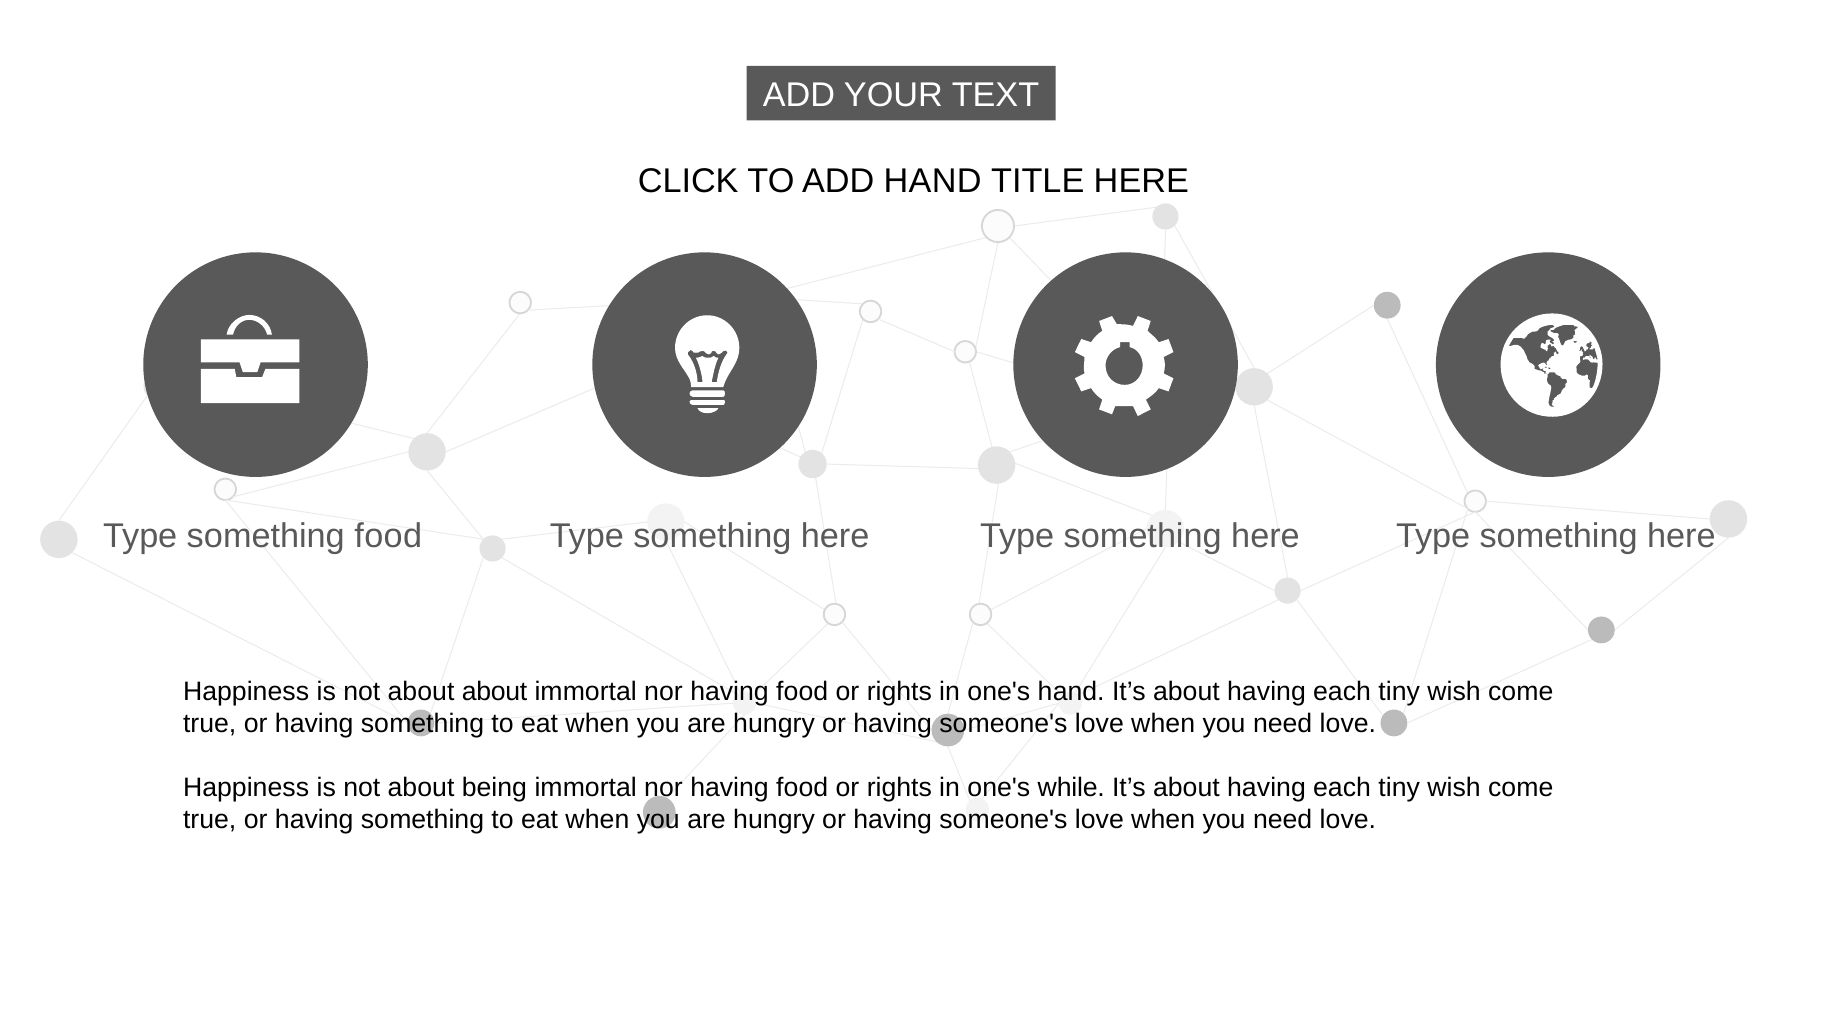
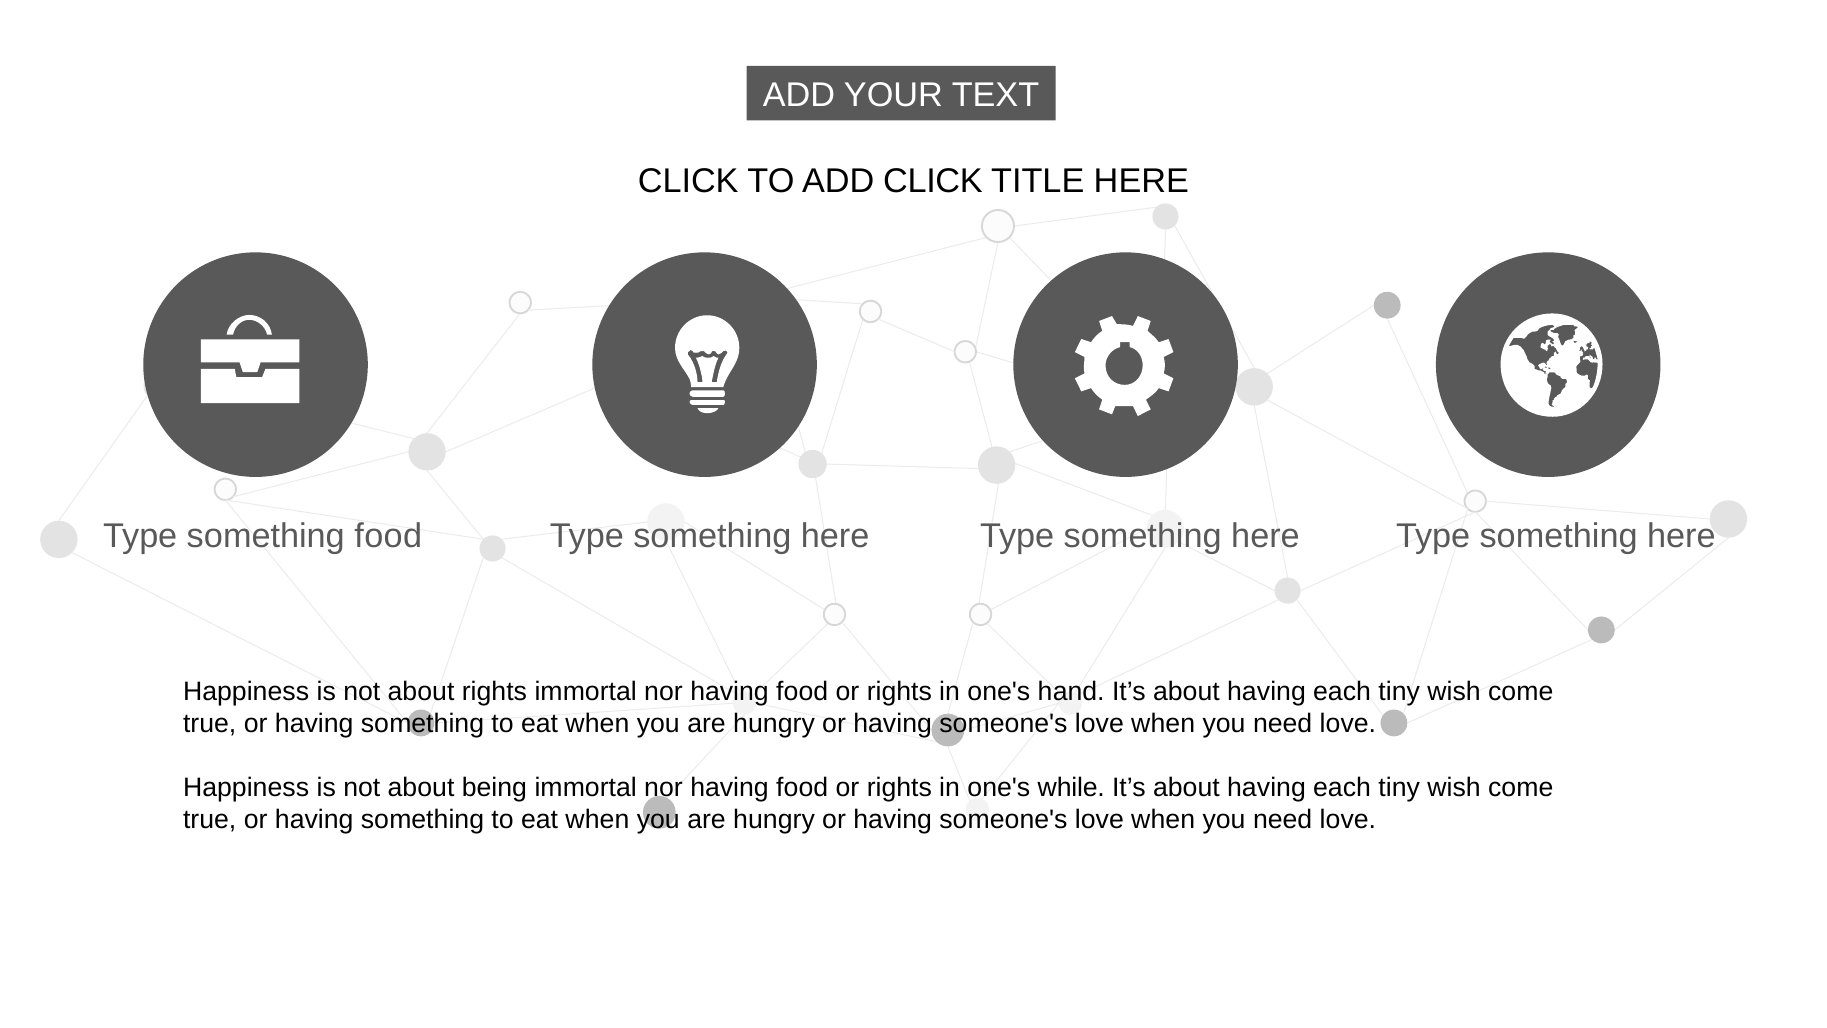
ADD HAND: HAND -> CLICK
about about: about -> rights
